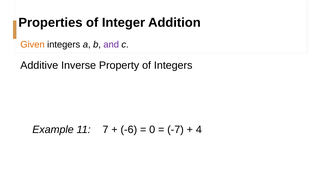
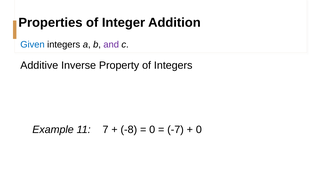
Given colour: orange -> blue
-6: -6 -> -8
4 at (199, 130): 4 -> 0
